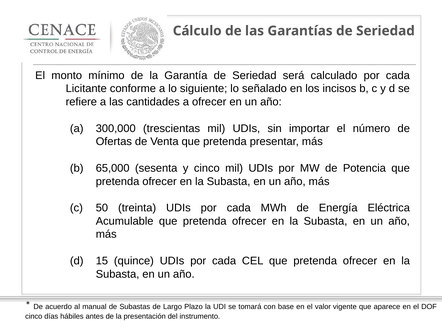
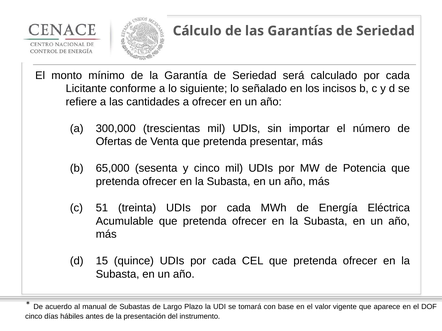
50: 50 -> 51
